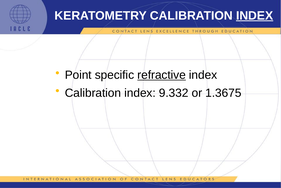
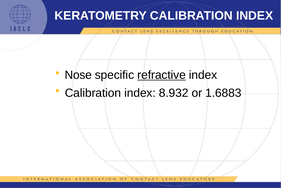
INDEX at (255, 16) underline: present -> none
Point: Point -> Nose
9.332: 9.332 -> 8.932
1.3675: 1.3675 -> 1.6883
